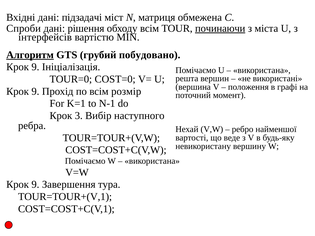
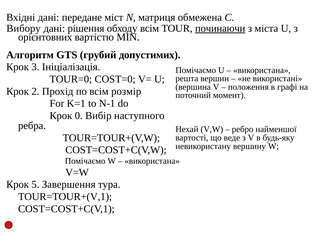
підзадачі: підзадачі -> передане
Спроби: Спроби -> Вибору
інтерфейсів: інтерфейсів -> орієнтовних
Алгоритм underline: present -> none
побудовано: побудовано -> допустимих
9 at (35, 67): 9 -> 3
9 at (35, 91): 9 -> 2
3: 3 -> 0
9 at (35, 185): 9 -> 5
